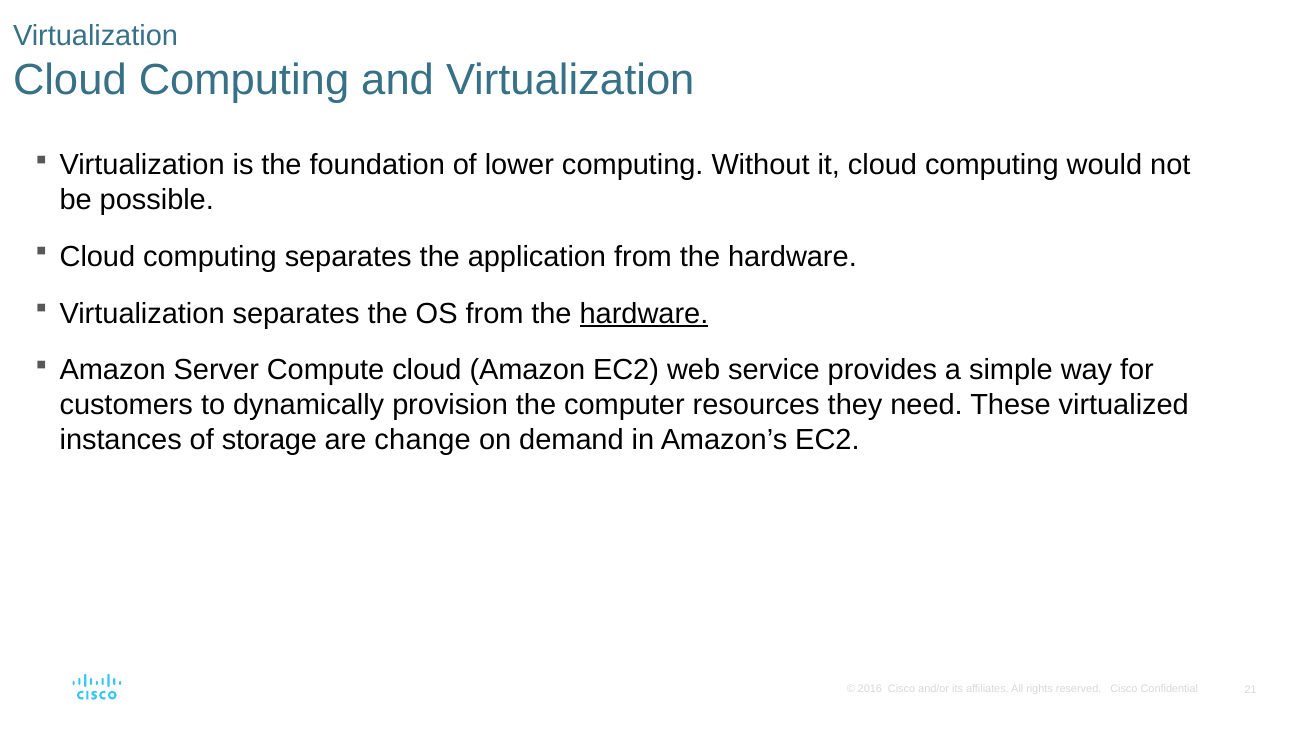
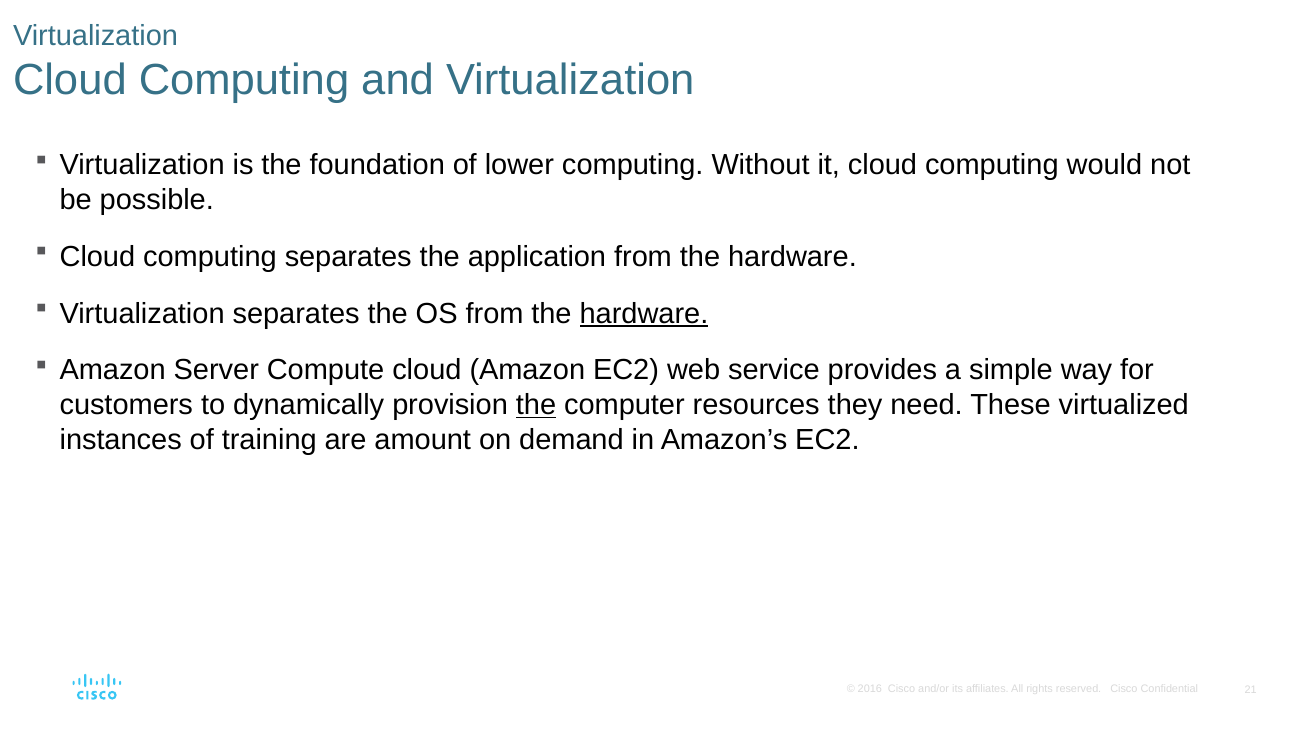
the at (536, 405) underline: none -> present
storage: storage -> training
change: change -> amount
